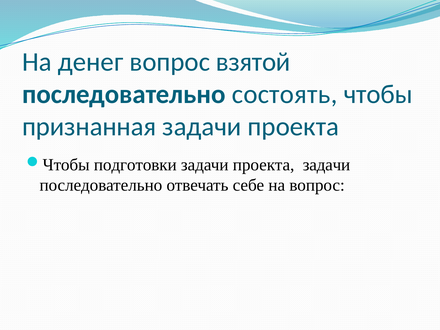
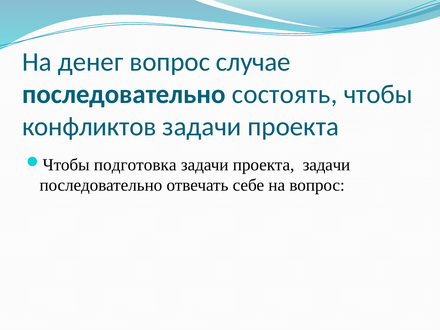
взятой: взятой -> случае
признанная: признанная -> конфликтов
подготовки: подготовки -> подготовка
